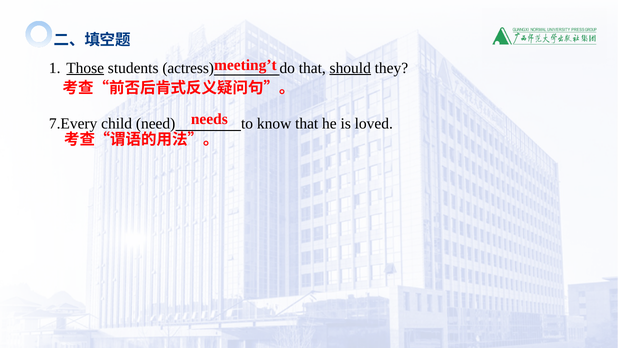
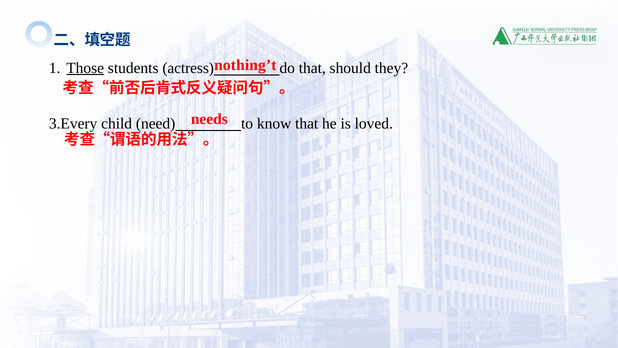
meeting’t: meeting’t -> nothing’t
should underline: present -> none
7.Every: 7.Every -> 3.Every
